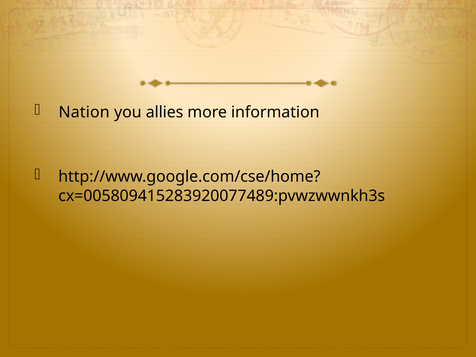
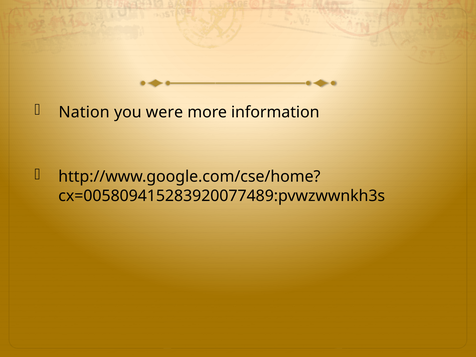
allies: allies -> were
